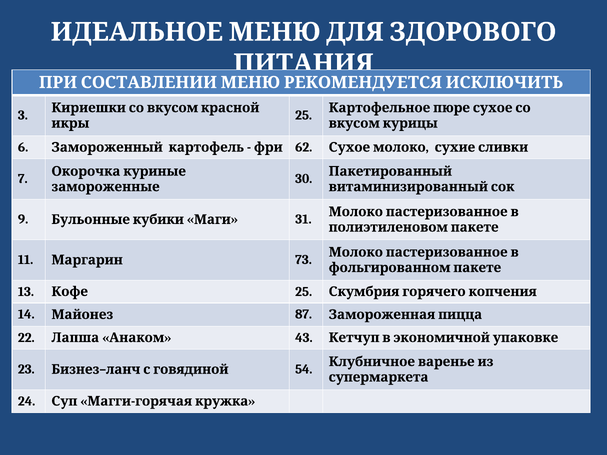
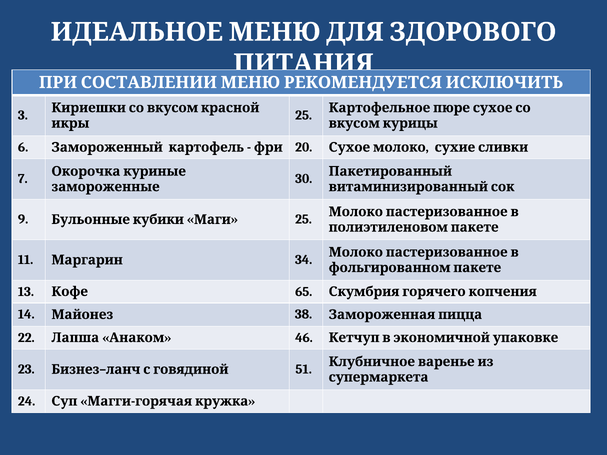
62: 62 -> 20
Маги 31: 31 -> 25
73: 73 -> 34
Кофе 25: 25 -> 65
87: 87 -> 38
43: 43 -> 46
54: 54 -> 51
